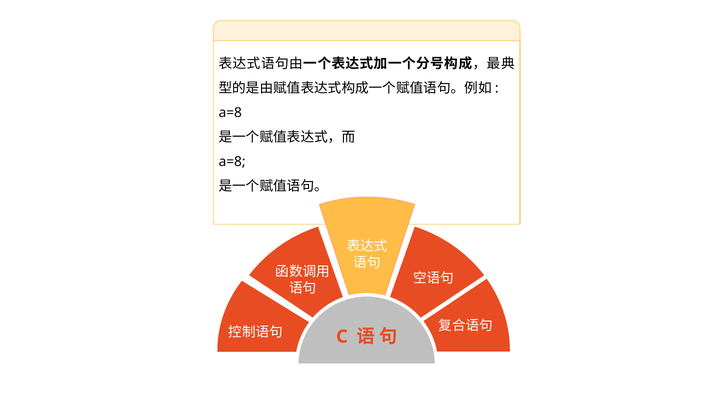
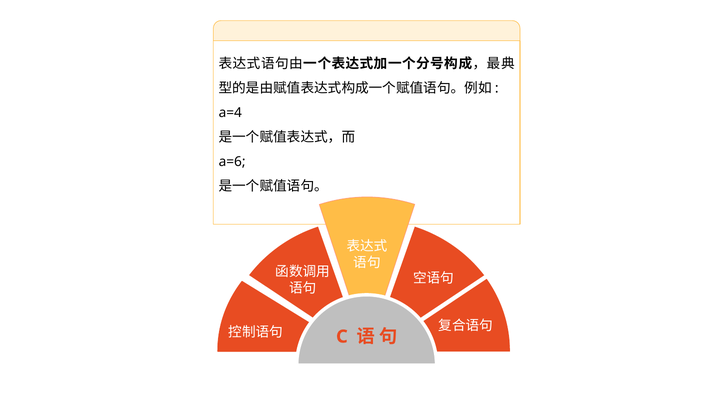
a=8 at (230, 113): a=8 -> a=4
a=8 at (232, 162): a=8 -> a=6
